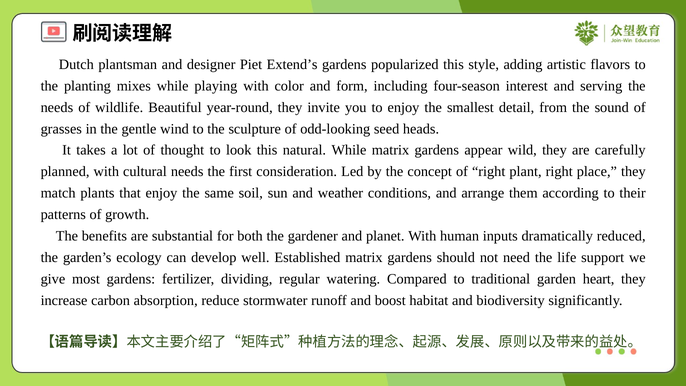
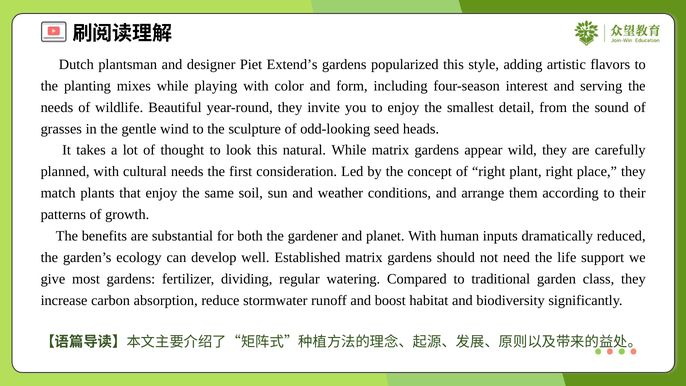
heart: heart -> class
